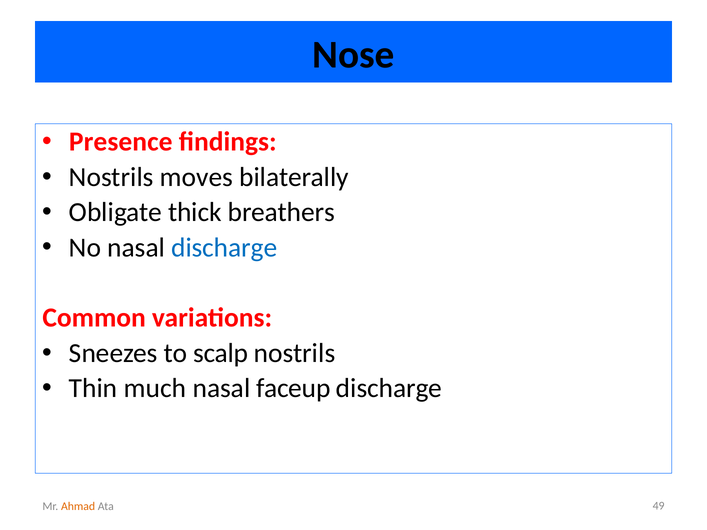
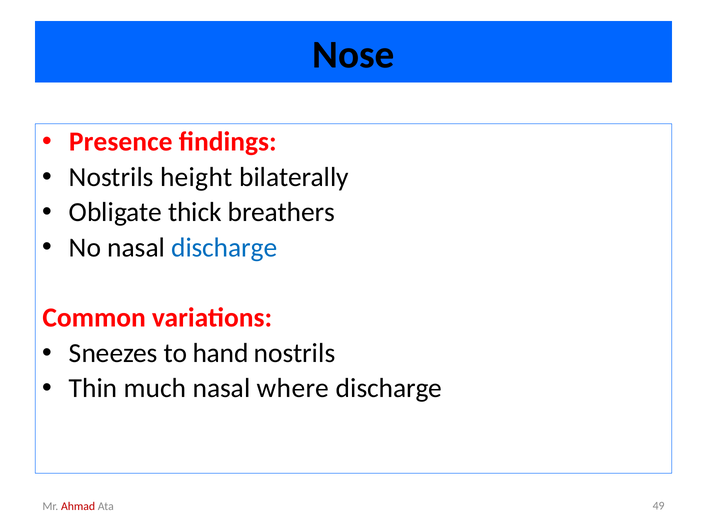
moves: moves -> height
scalp: scalp -> hand
faceup: faceup -> where
Ahmad colour: orange -> red
